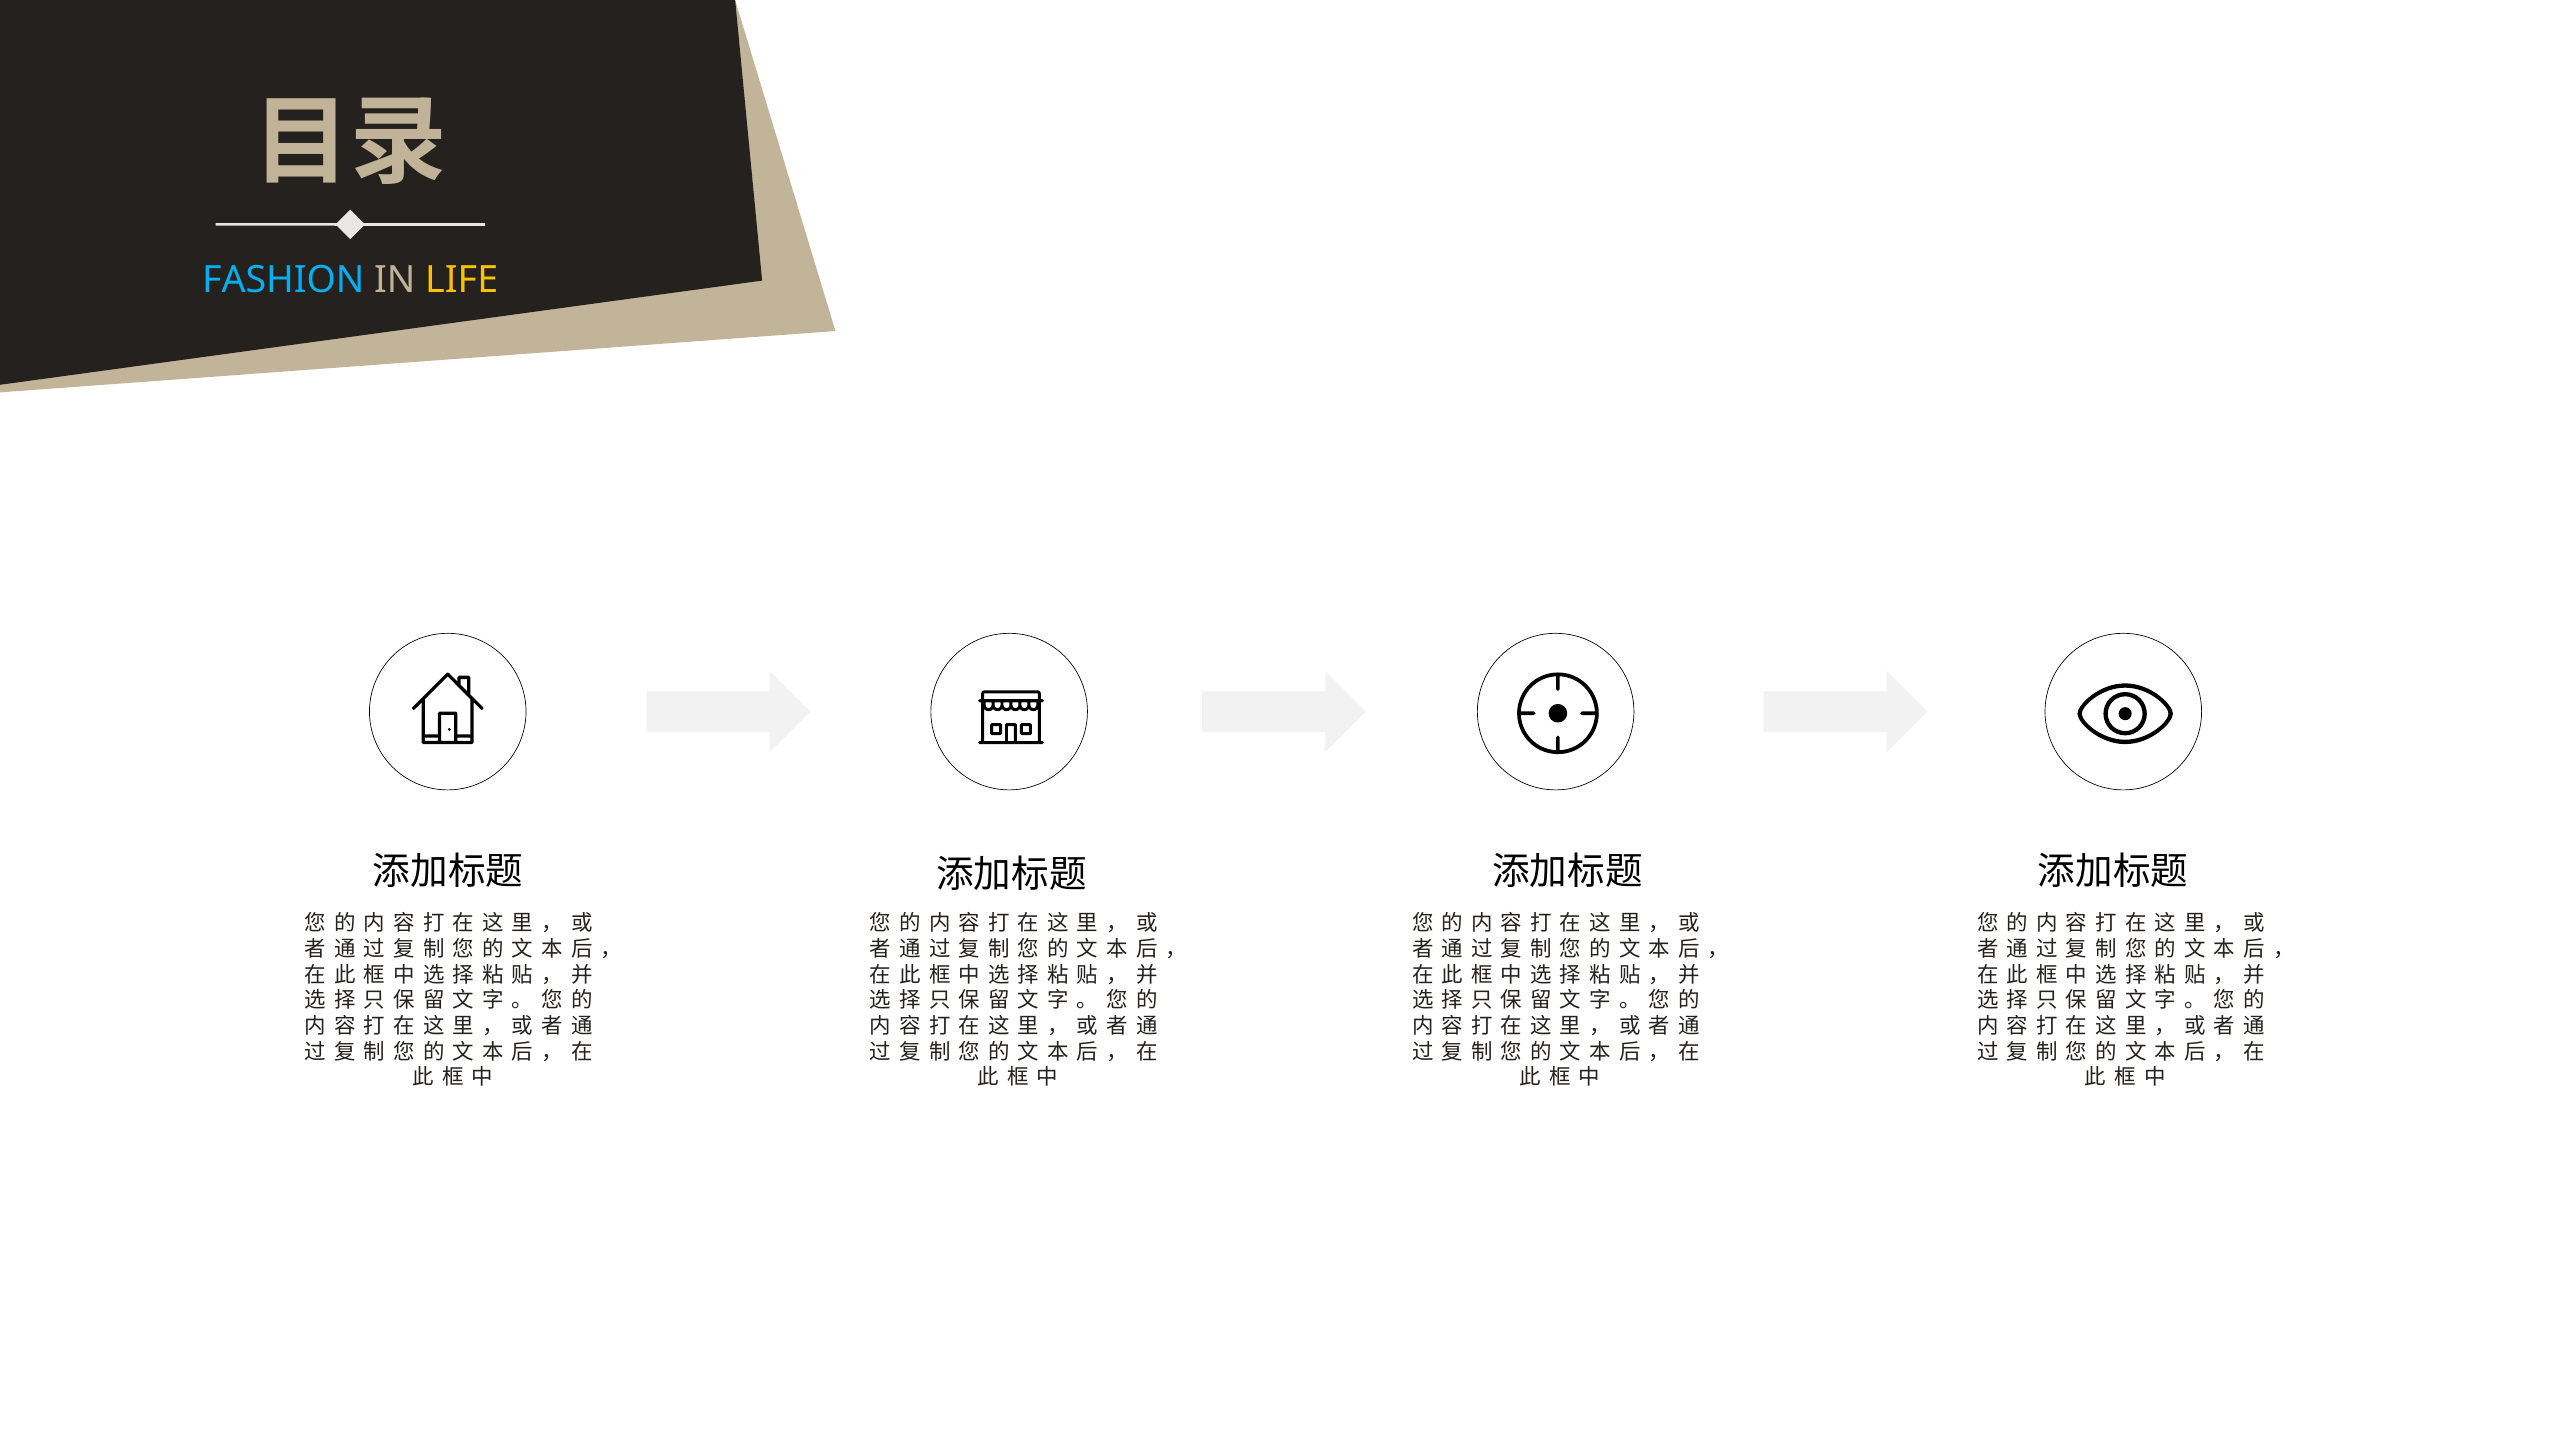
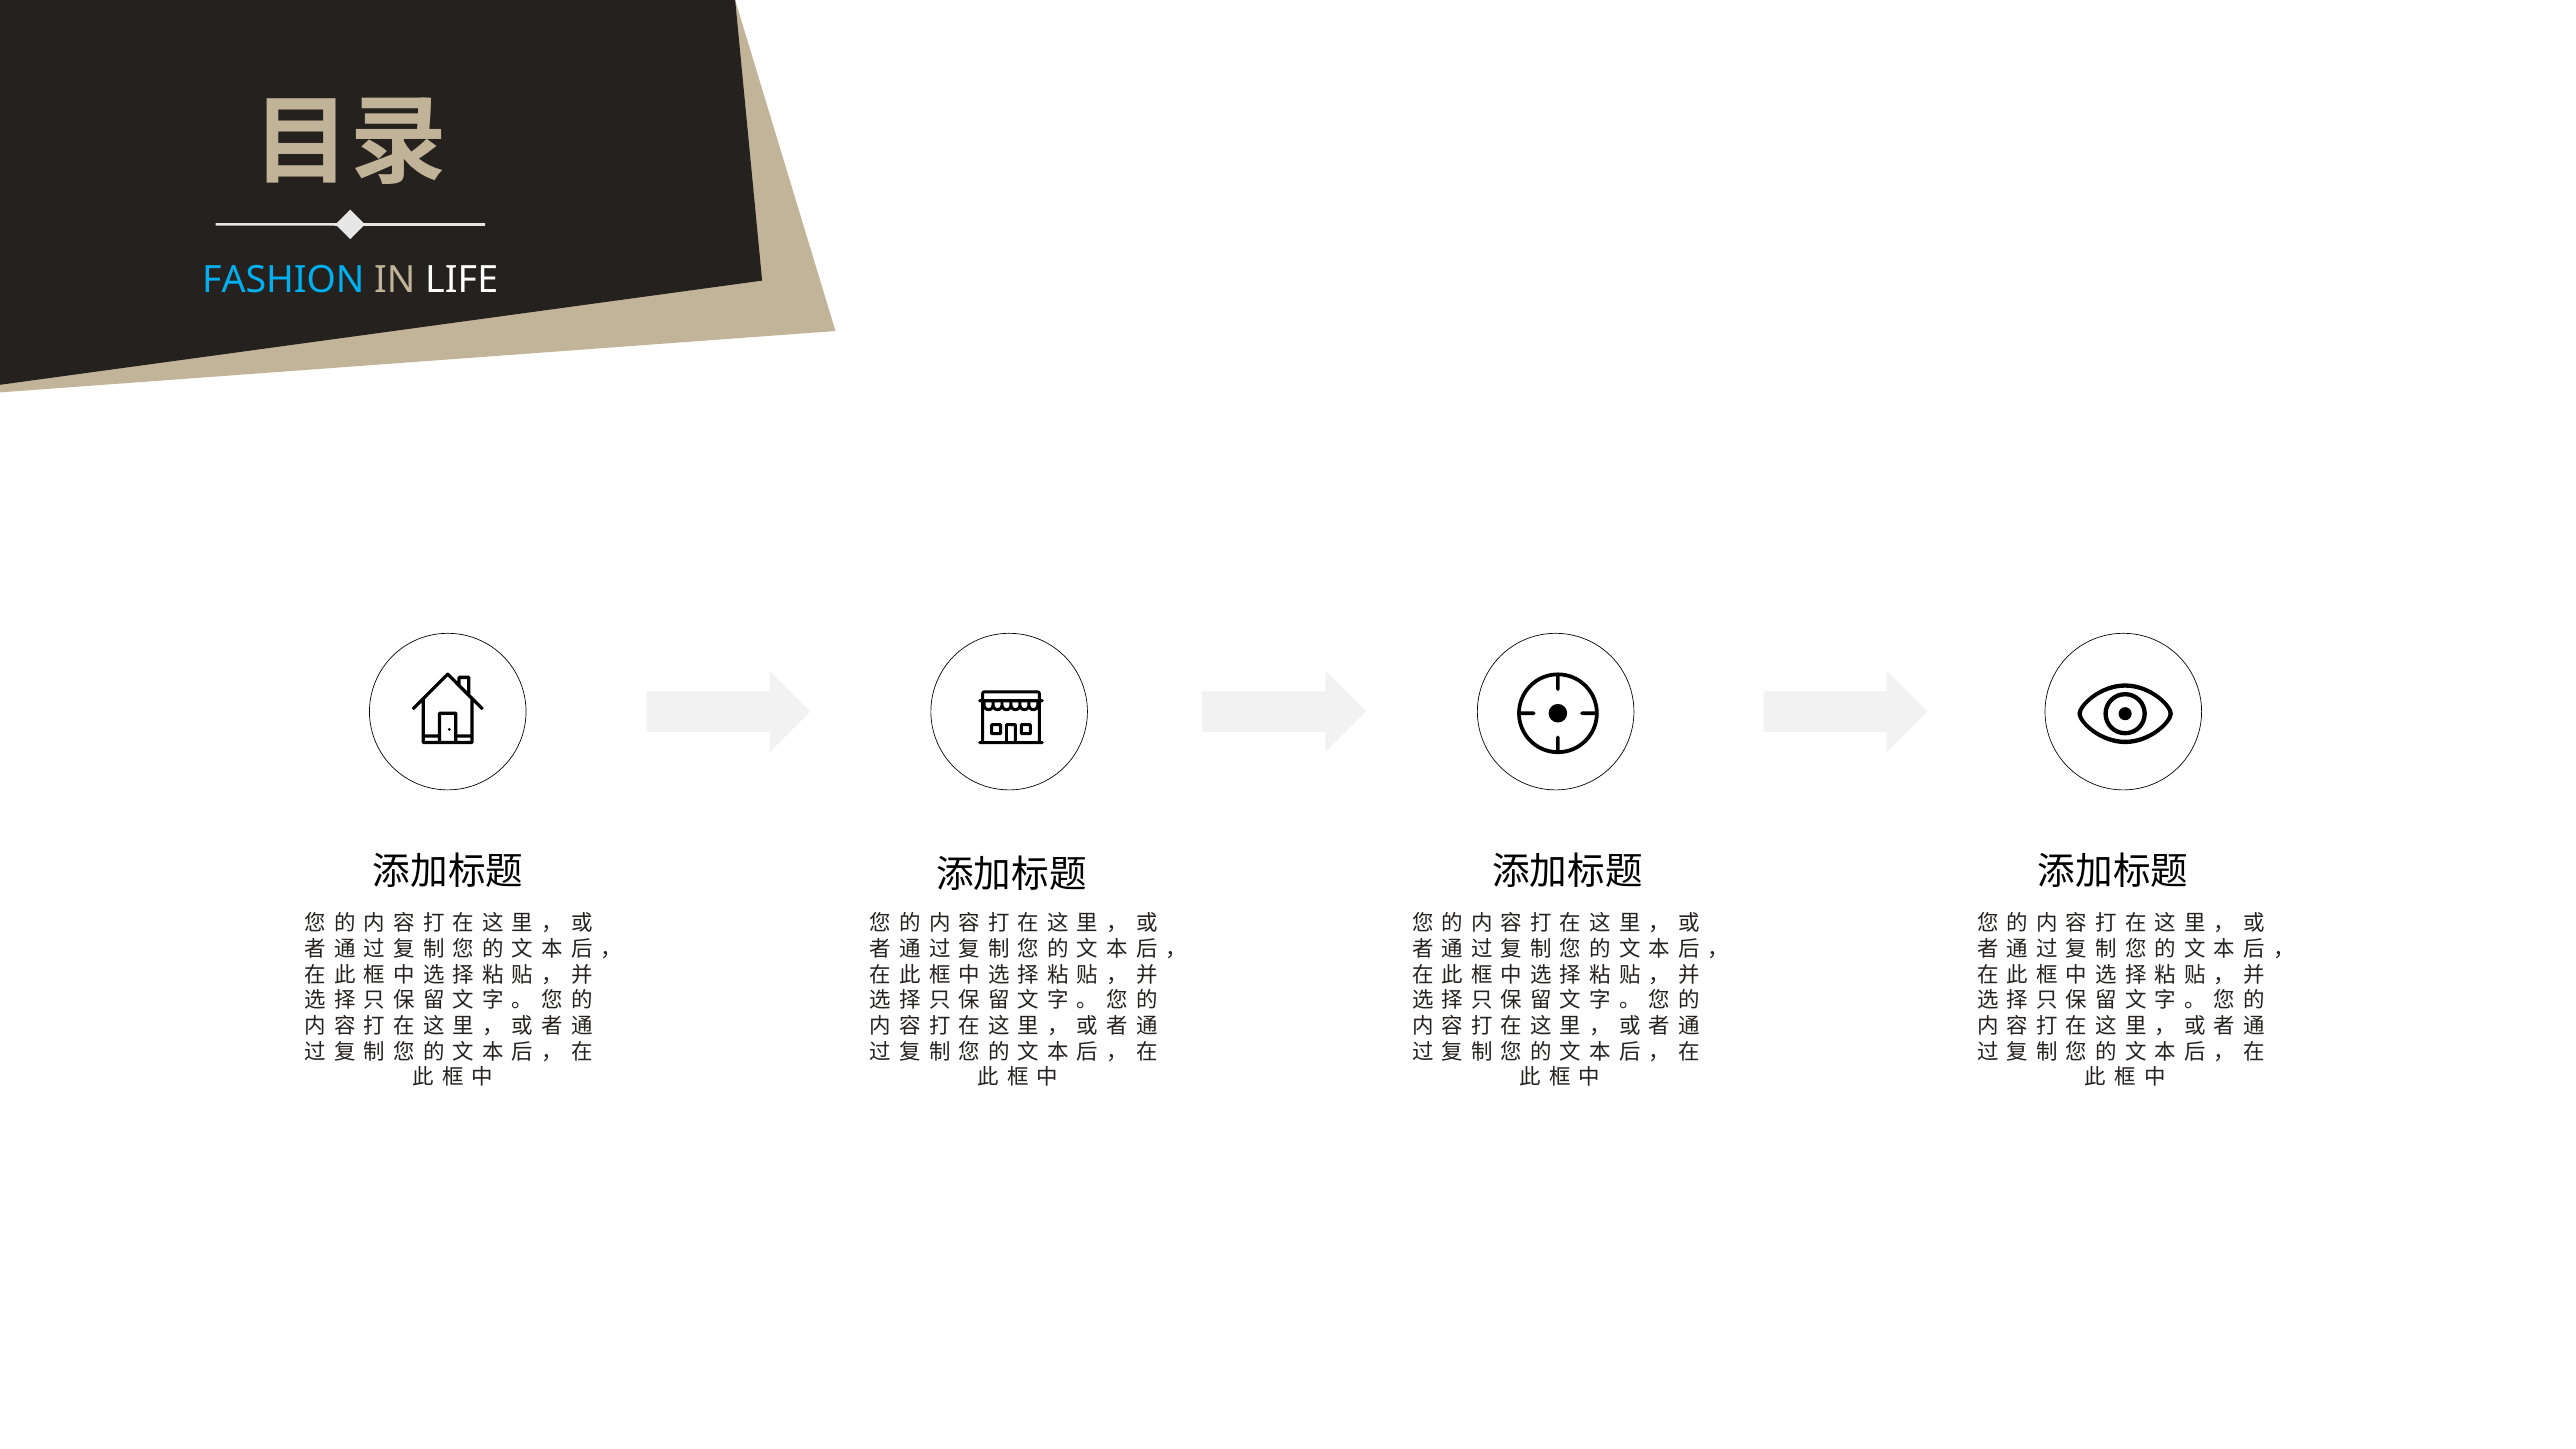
LIFE colour: yellow -> white
